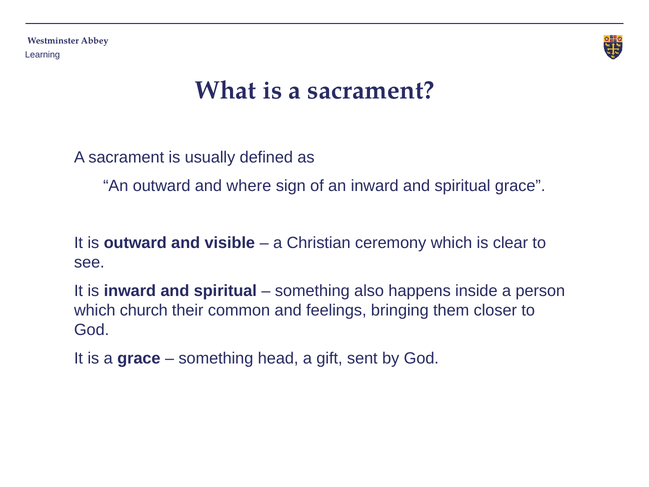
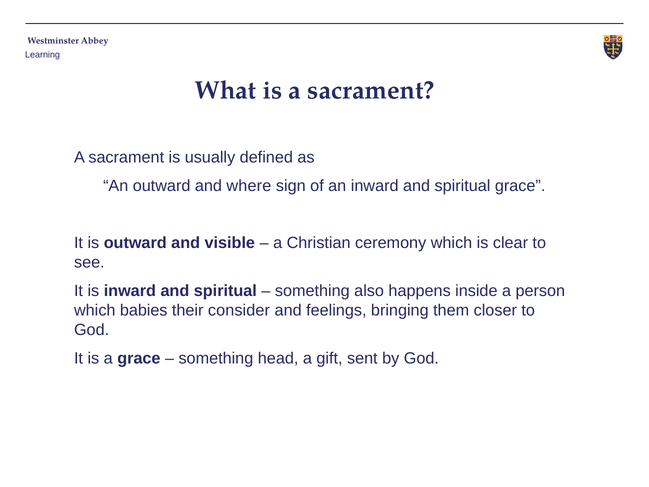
church: church -> babies
common: common -> consider
